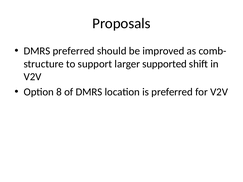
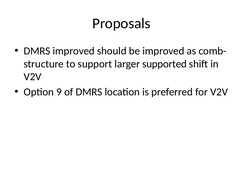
DMRS preferred: preferred -> improved
8: 8 -> 9
